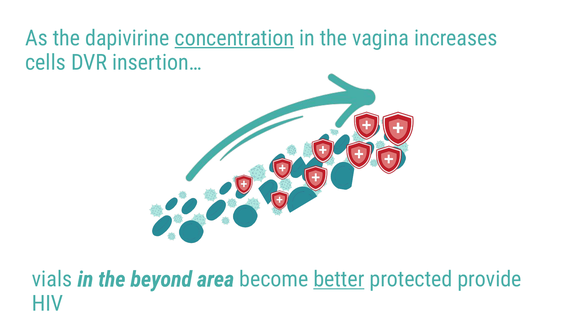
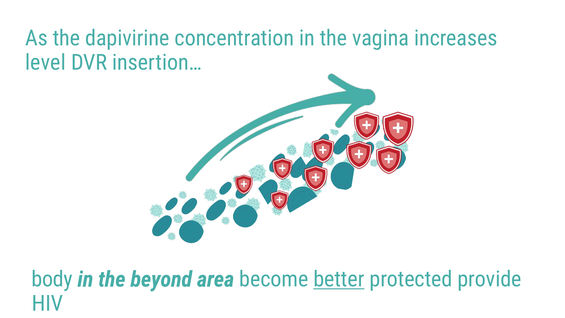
concentration underline: present -> none
cells: cells -> level
vials: vials -> body
